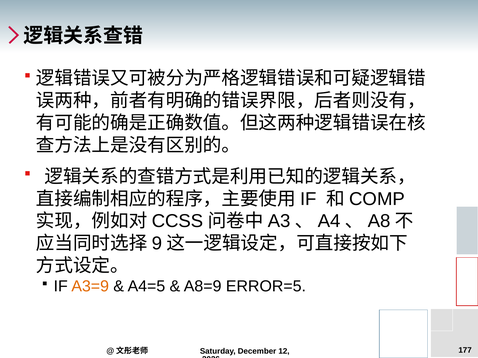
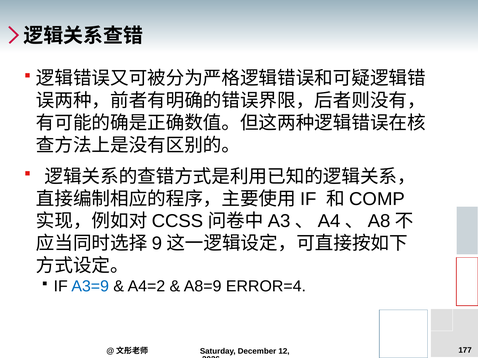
A3=9 colour: orange -> blue
A4=5: A4=5 -> A4=2
ERROR=5: ERROR=5 -> ERROR=4
